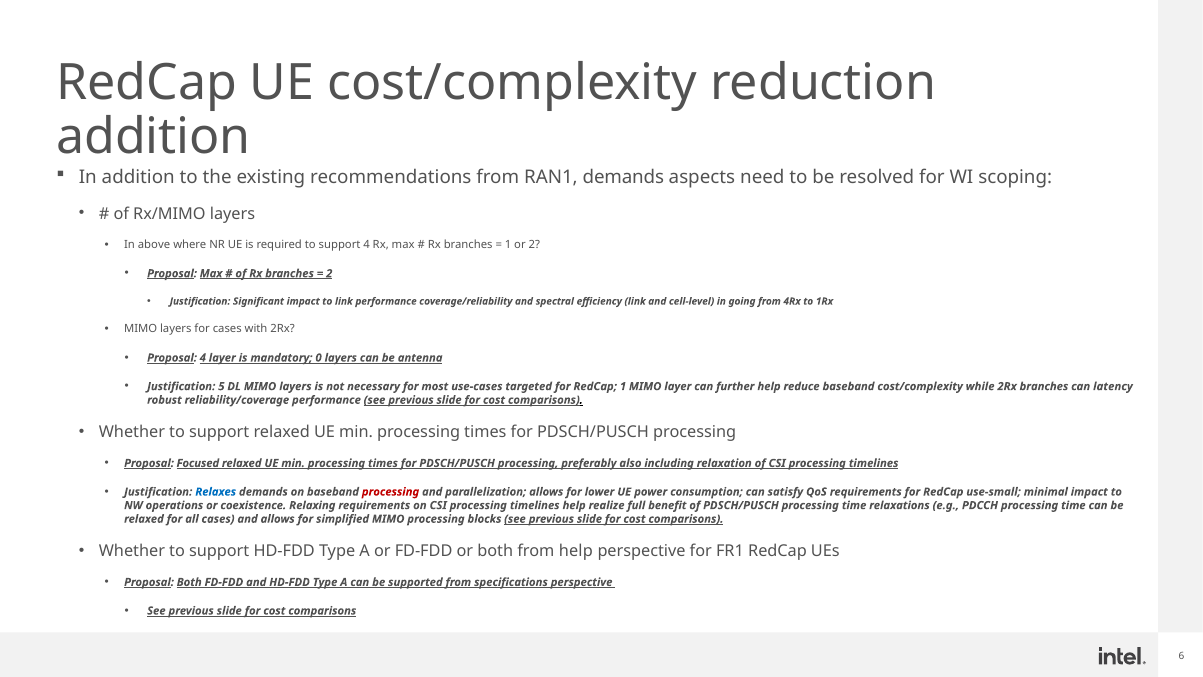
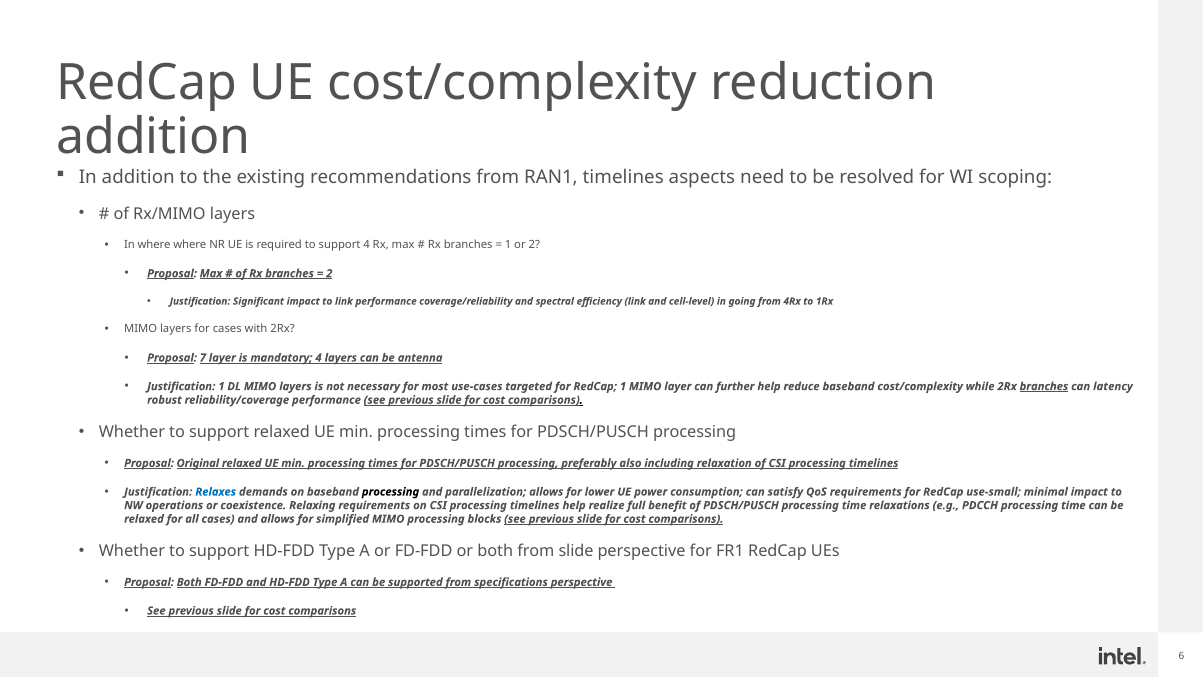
RAN1 demands: demands -> timelines
In above: above -> where
Proposal 4: 4 -> 7
mandatory 0: 0 -> 4
Justification 5: 5 -> 1
branches at (1044, 386) underline: none -> present
Focused: Focused -> Original
processing at (391, 492) colour: red -> black
from help: help -> slide
